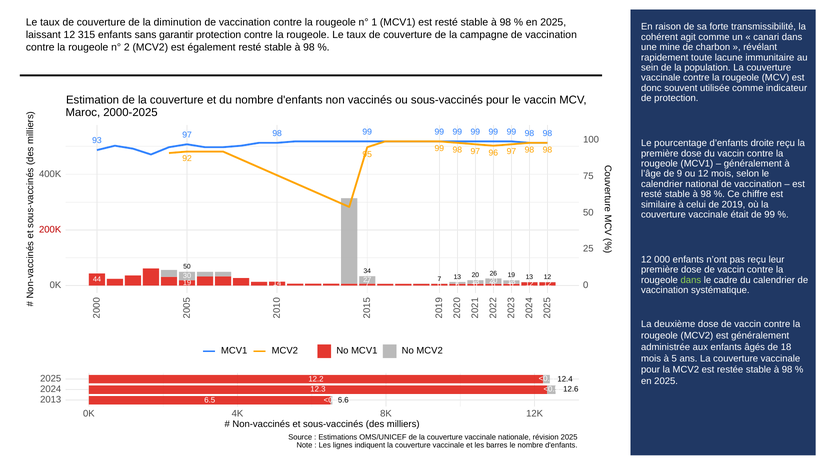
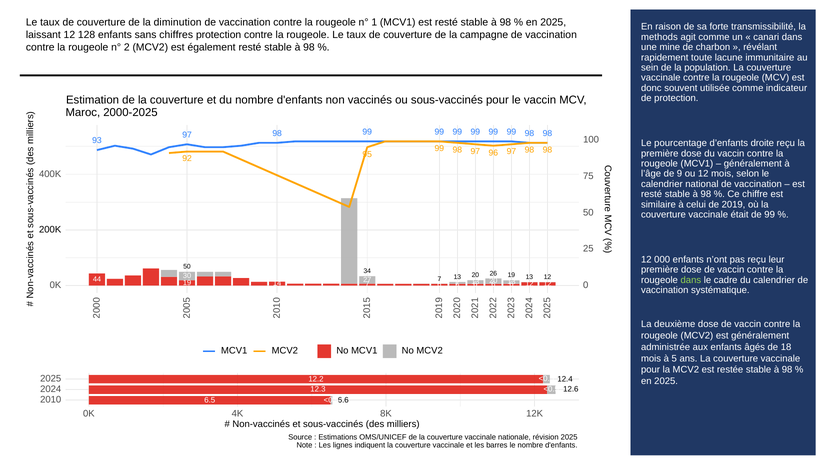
315: 315 -> 128
garantir: garantir -> chiffres
cohérent: cohérent -> methods
200K colour: red -> black
2013: 2013 -> 2010
